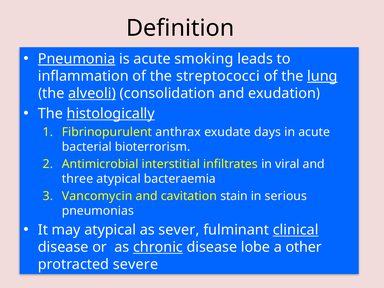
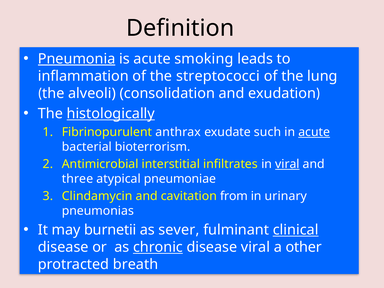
lung underline: present -> none
alveoli underline: present -> none
days: days -> such
acute at (314, 132) underline: none -> present
viral at (287, 164) underline: none -> present
bacteraemia: bacteraemia -> pneumoniae
Vancomycin: Vancomycin -> Clindamycin
stain: stain -> from
serious: serious -> urinary
may atypical: atypical -> burnetii
disease lobe: lobe -> viral
severe: severe -> breath
